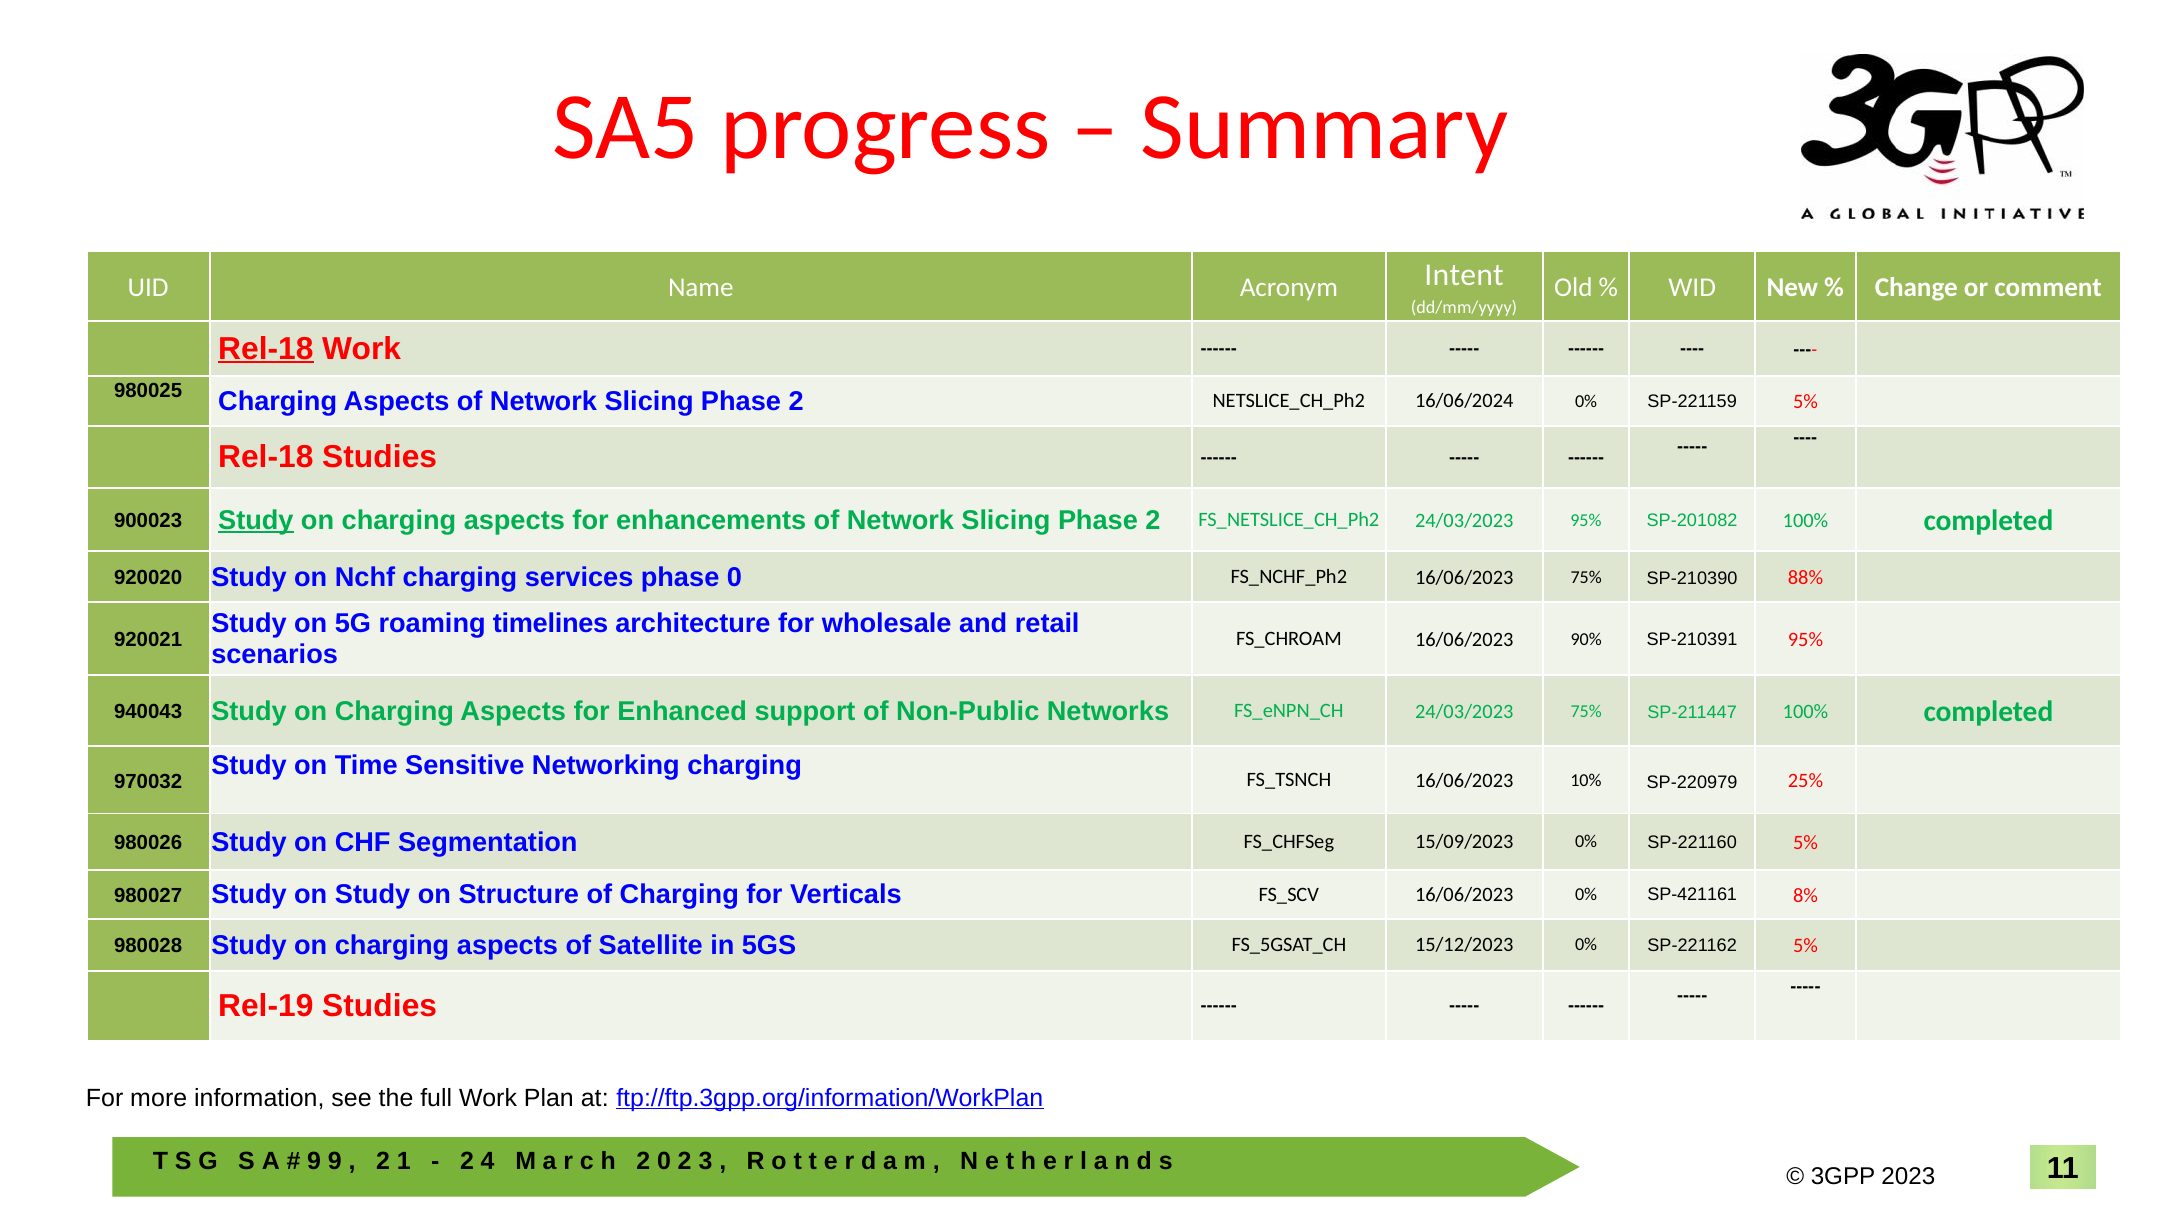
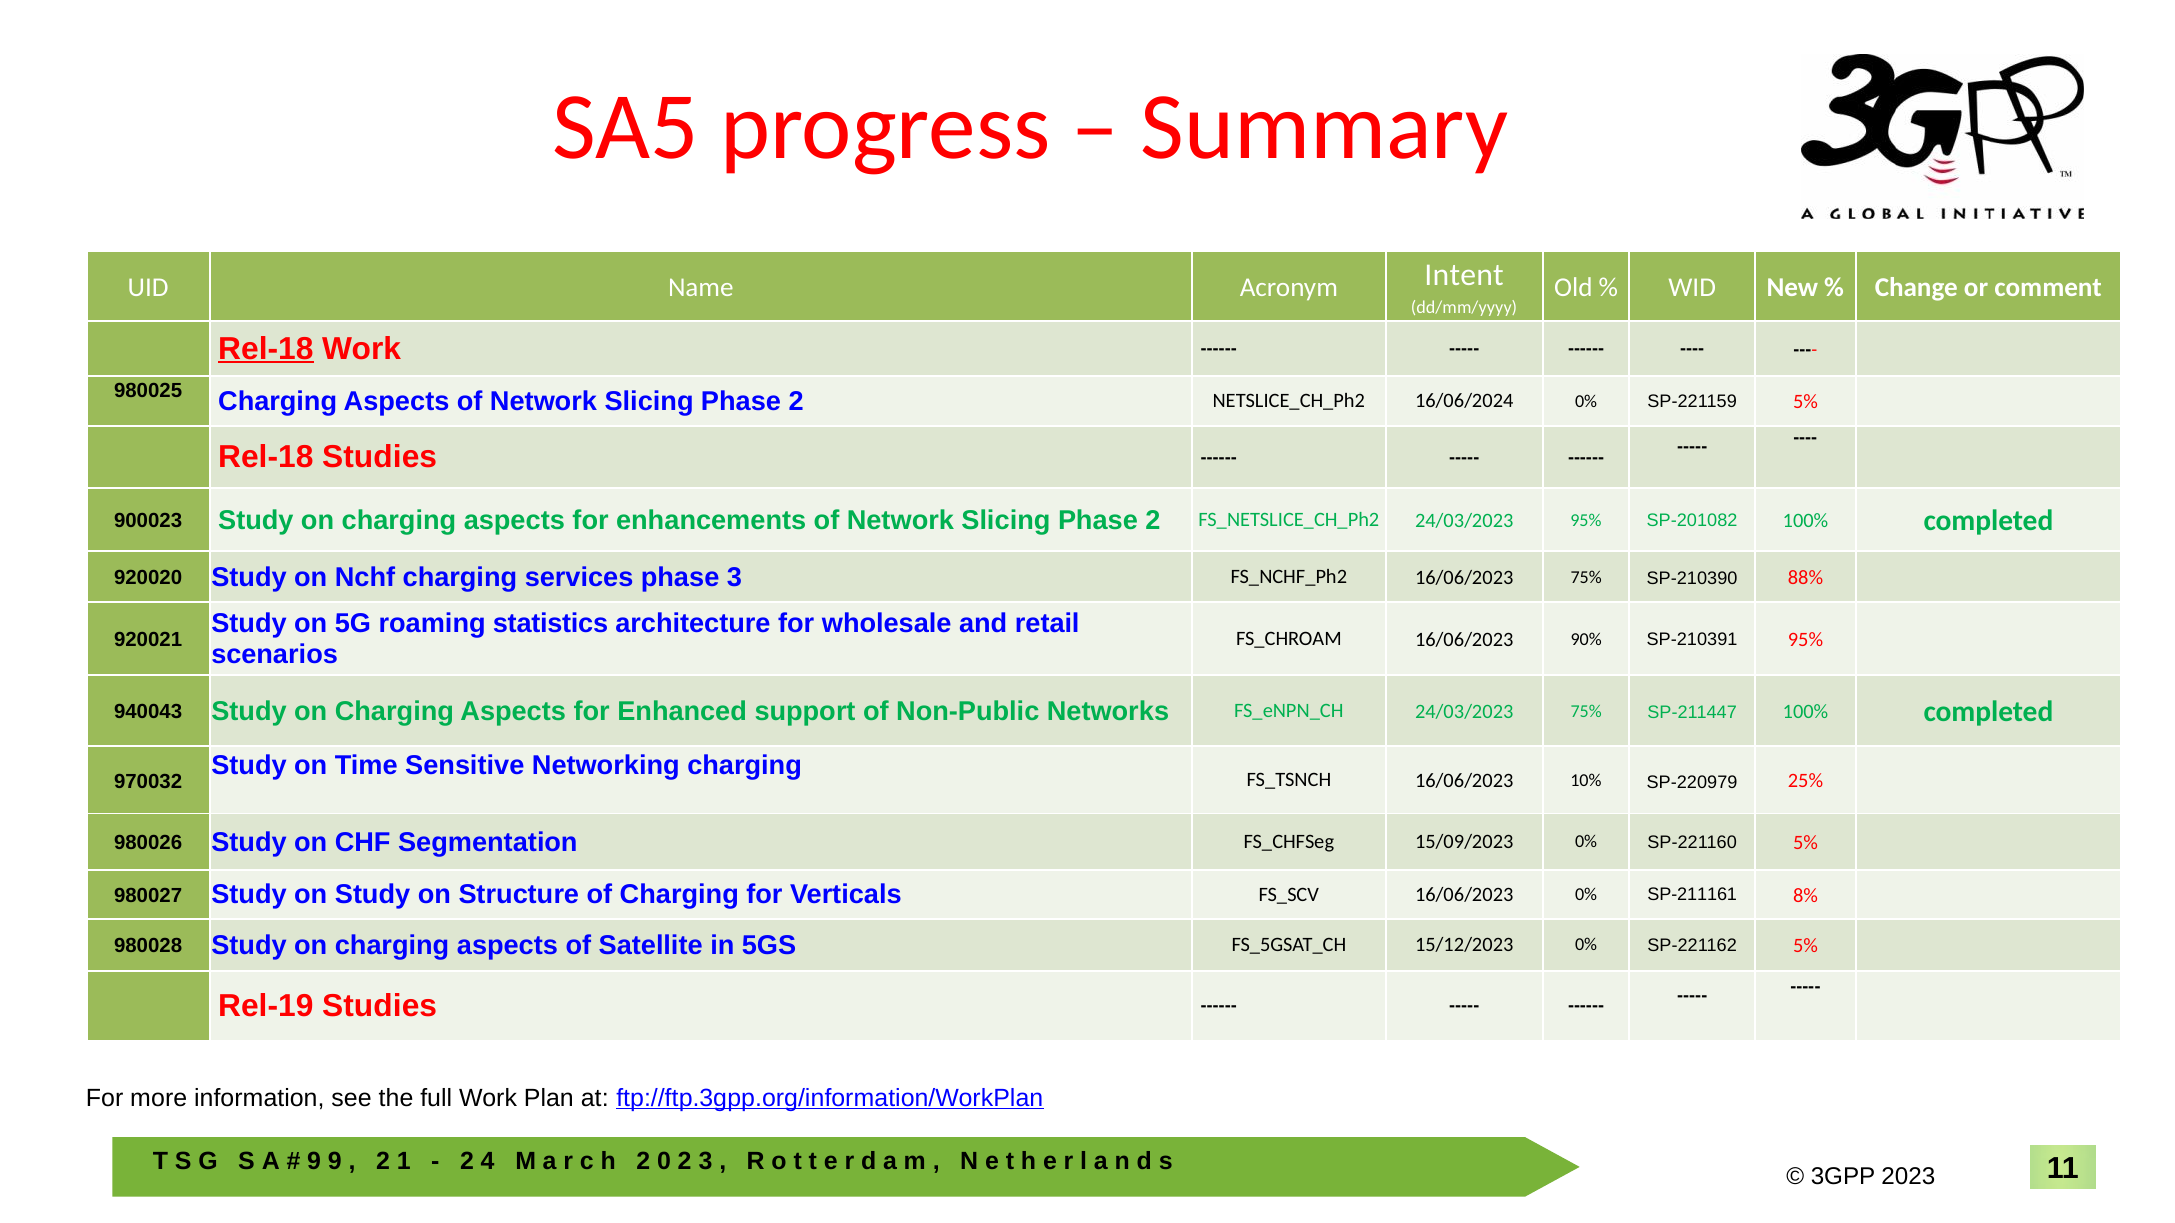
Study at (256, 520) underline: present -> none
phase 0: 0 -> 3
timelines: timelines -> statistics
SP-421161: SP-421161 -> SP-211161
